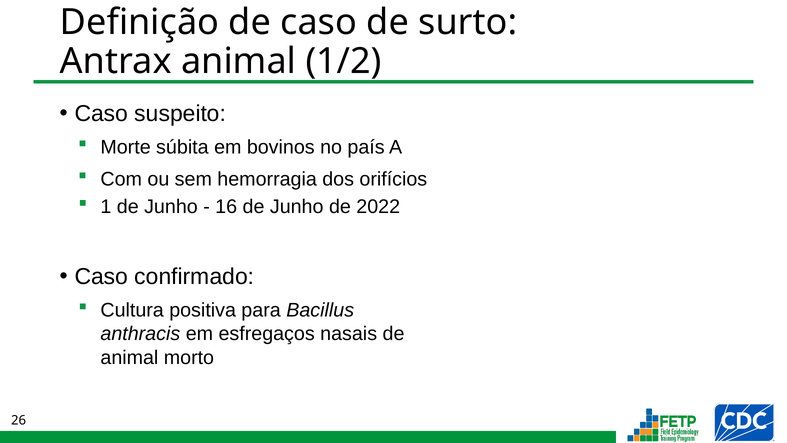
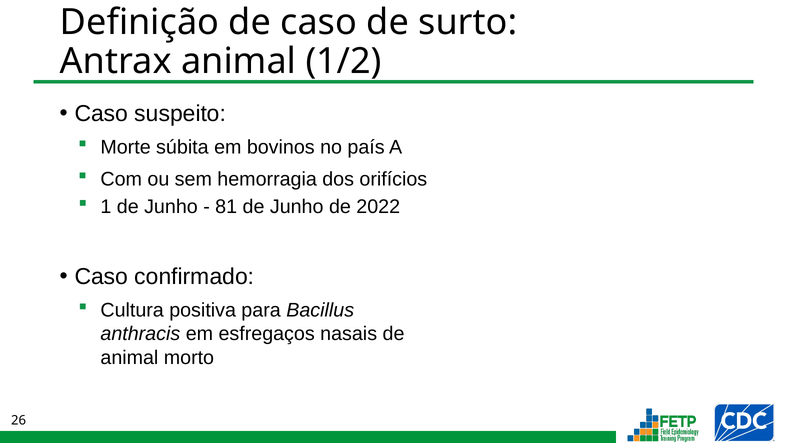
16: 16 -> 81
